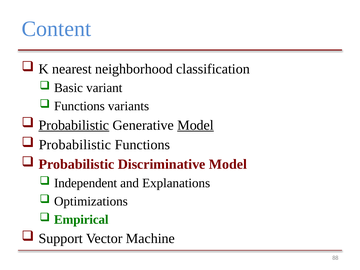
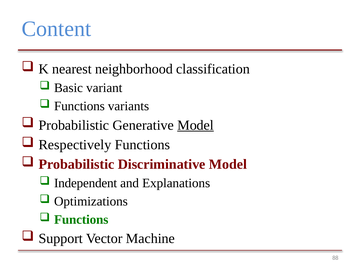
Probabilistic at (74, 125) underline: present -> none
Probabilistic at (75, 145): Probabilistic -> Respectively
Empirical at (81, 219): Empirical -> Functions
